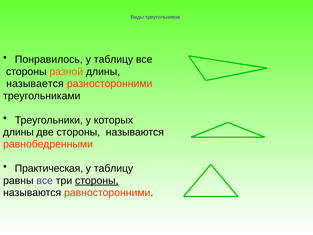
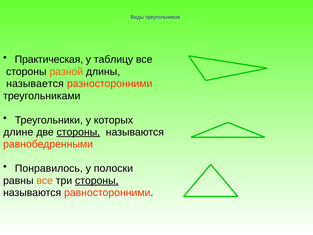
Понравилось: Понравилось -> Практическая
длины at (18, 132): длины -> длине
стороны at (78, 132) underline: none -> present
Практическая: Практическая -> Понравилось
таблицу at (114, 168): таблицу -> полоски
все at (45, 180) colour: purple -> orange
